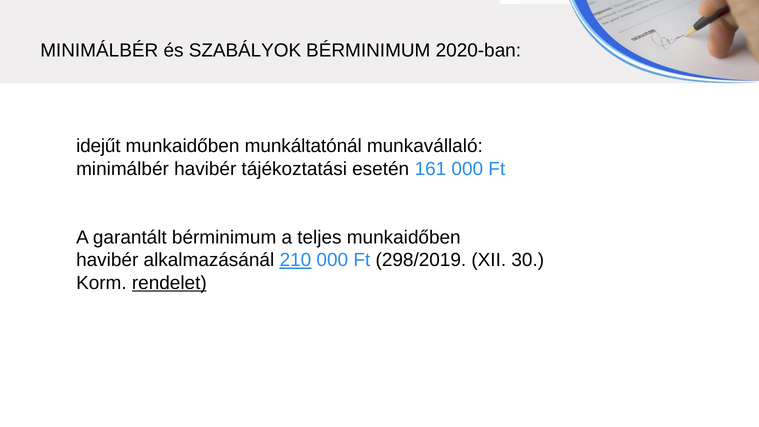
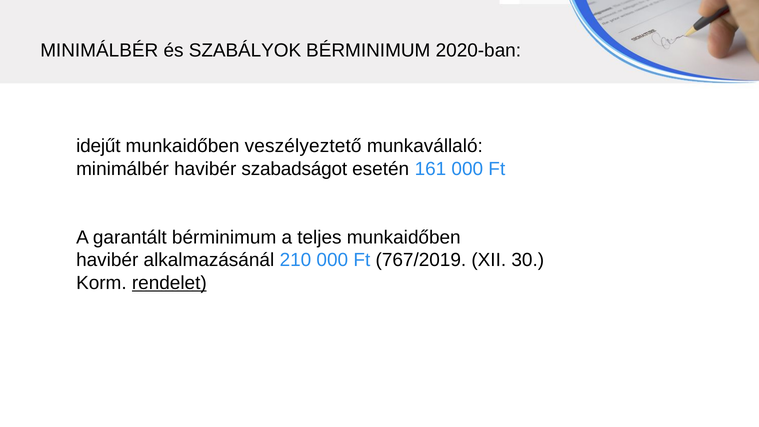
munkáltatónál: munkáltatónál -> veszélyeztető
tájékoztatási: tájékoztatási -> szabadságot
210 underline: present -> none
298/2019: 298/2019 -> 767/2019
